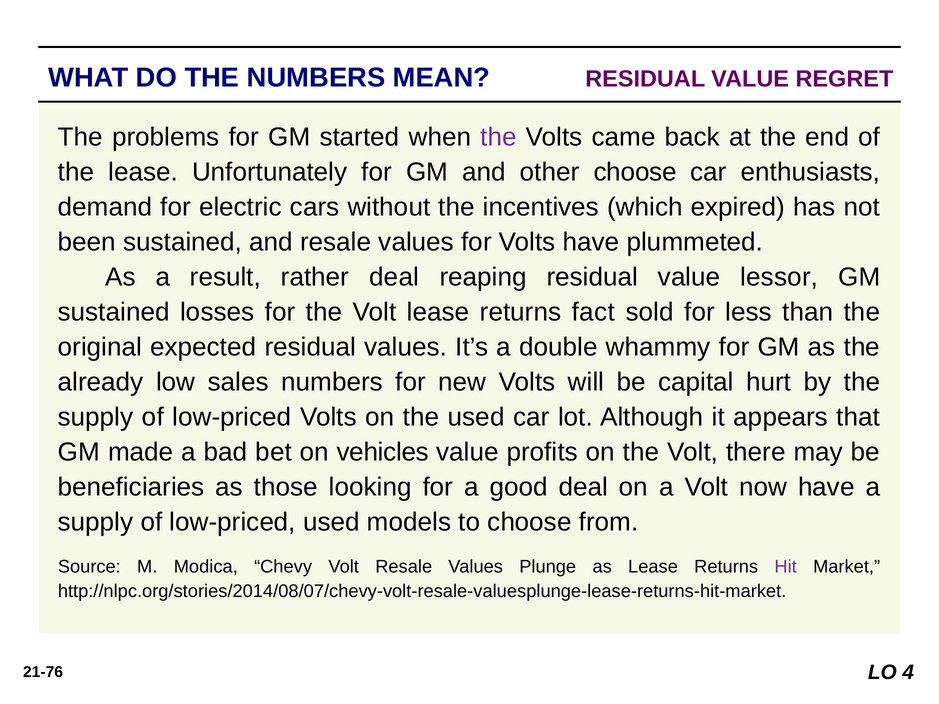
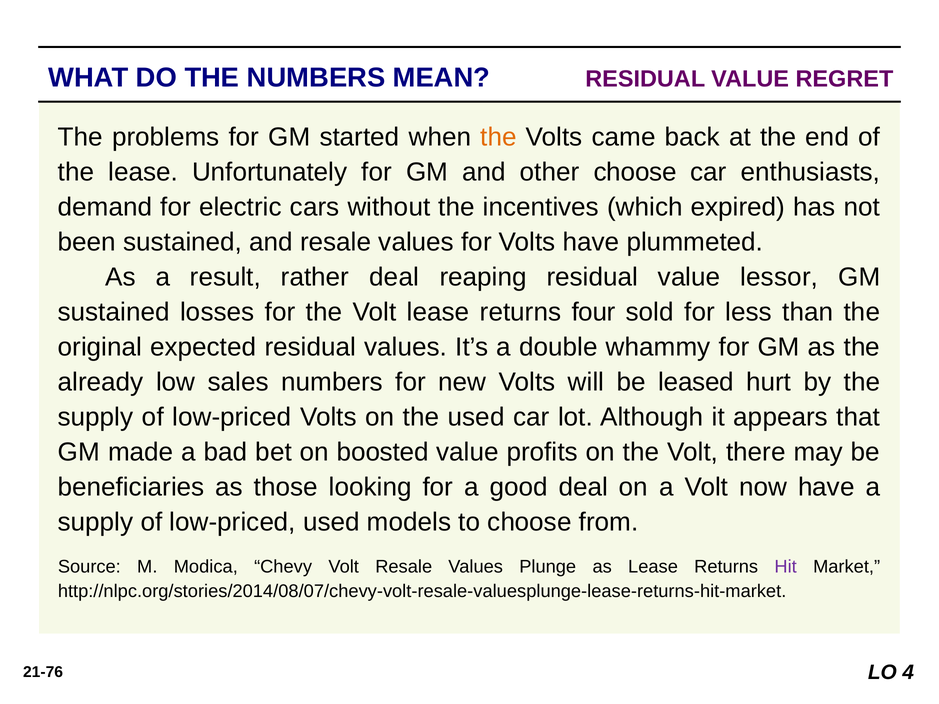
the at (499, 137) colour: purple -> orange
fact: fact -> four
capital: capital -> leased
vehicles: vehicles -> boosted
